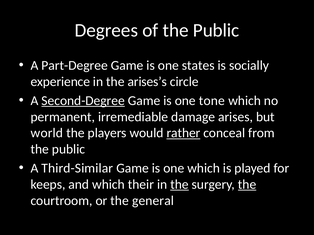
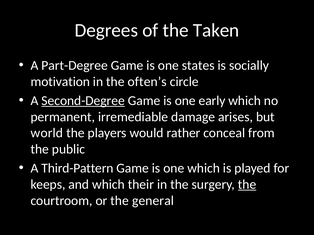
of the Public: Public -> Taken
experience: experience -> motivation
arises’s: arises’s -> often’s
tone: tone -> early
rather underline: present -> none
Third-Similar: Third-Similar -> Third-Pattern
the at (179, 185) underline: present -> none
